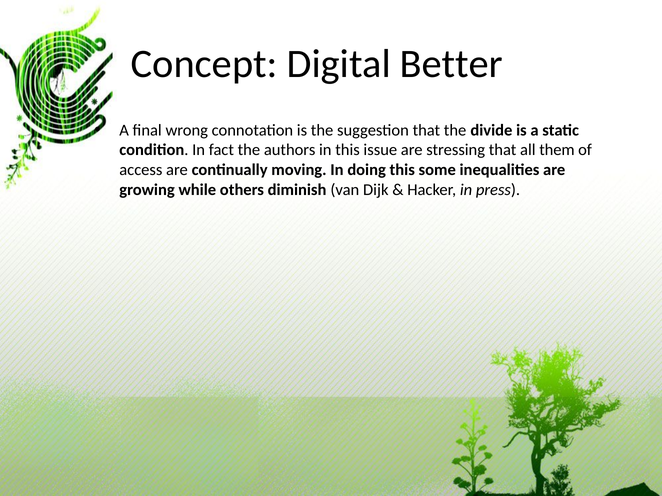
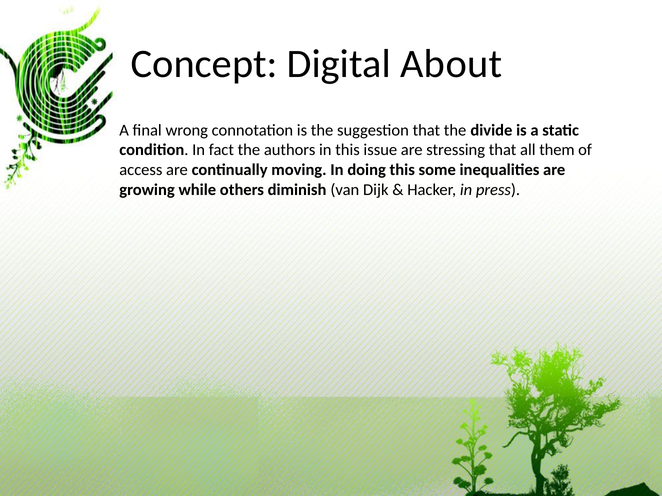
Better: Better -> About
